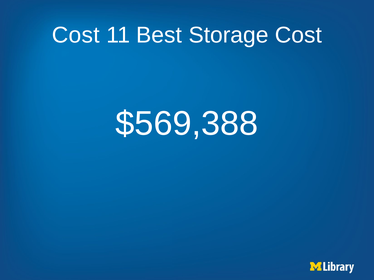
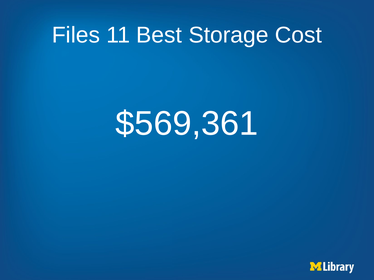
Cost at (76, 35): Cost -> Files
$569,388: $569,388 -> $569,361
